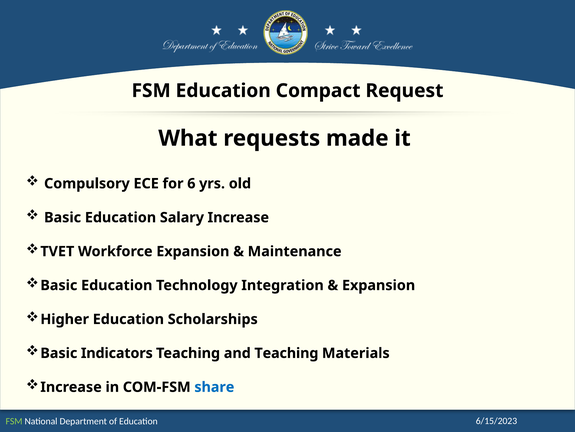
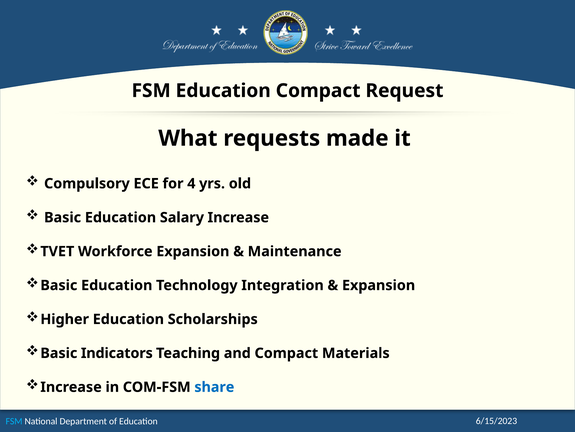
6: 6 -> 4
and Teaching: Teaching -> Compact
FSM at (14, 421) colour: light green -> light blue
